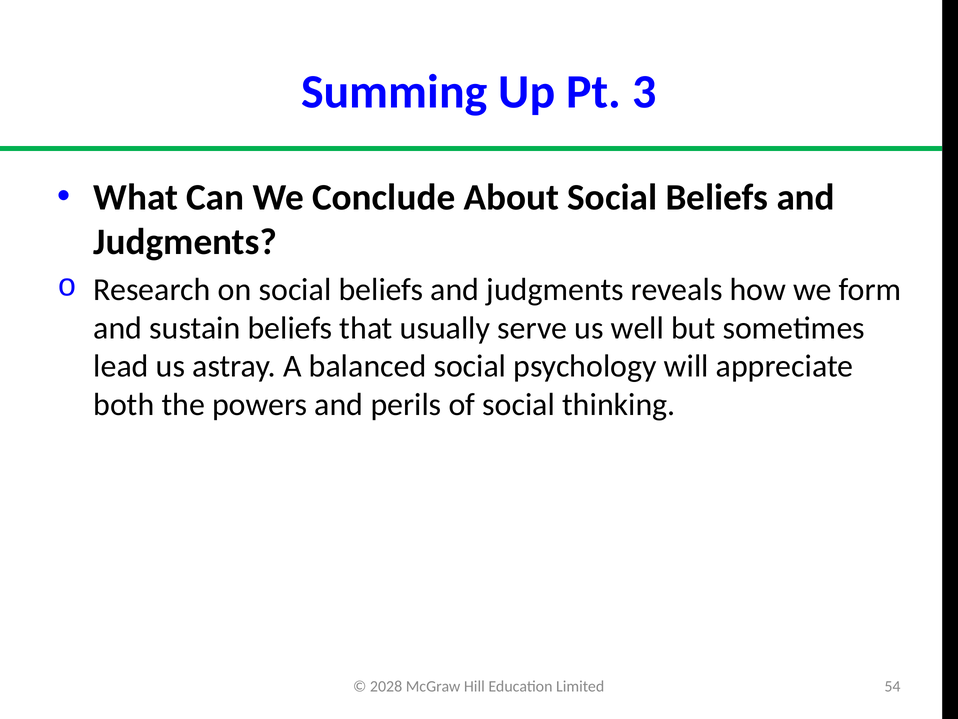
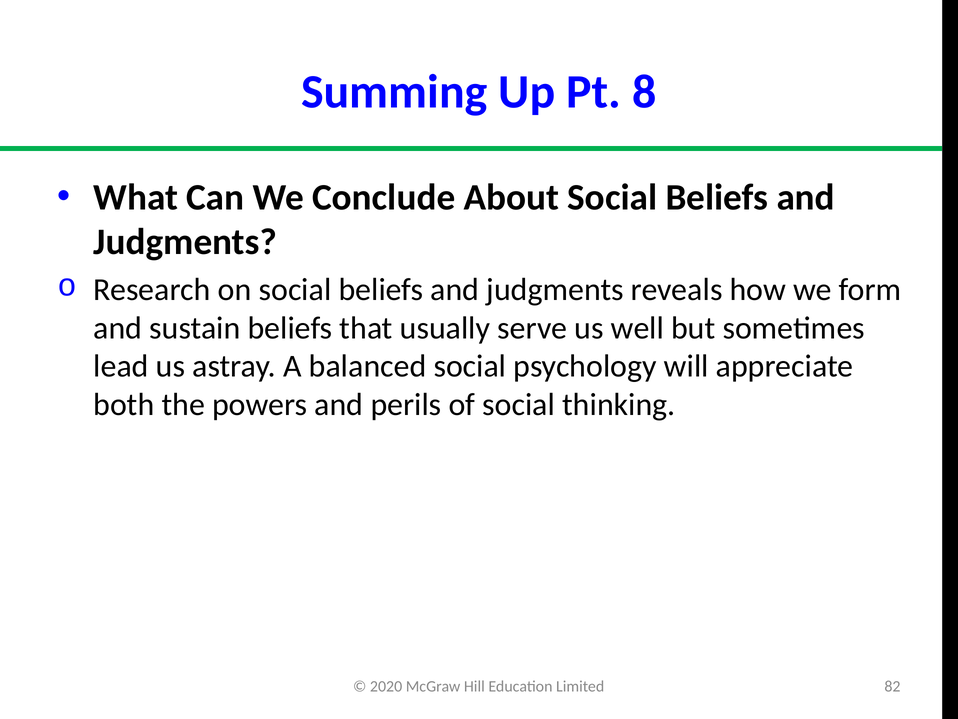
3: 3 -> 8
2028: 2028 -> 2020
54: 54 -> 82
